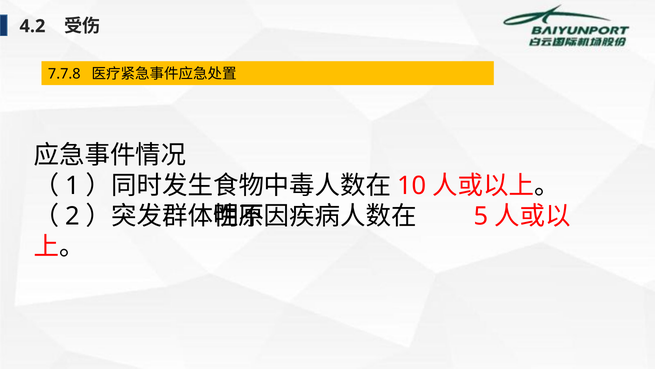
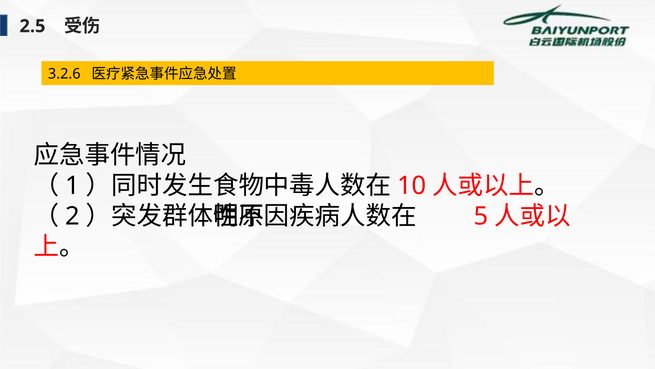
4.2: 4.2 -> 2.5
7.7.8: 7.7.8 -> 3.2.6
